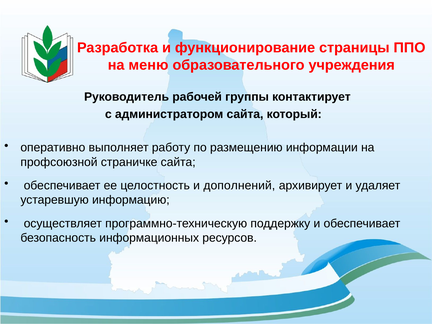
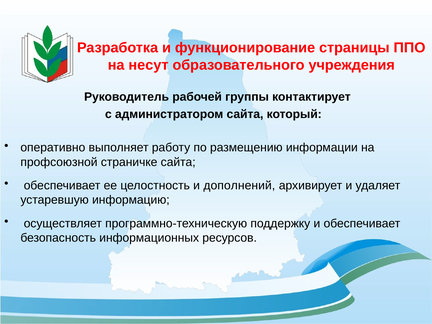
меню: меню -> несут
